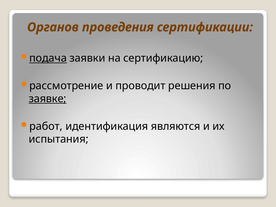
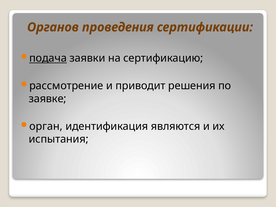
проводит: проводит -> приводит
заявке underline: present -> none
работ: работ -> орган
